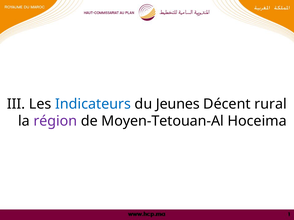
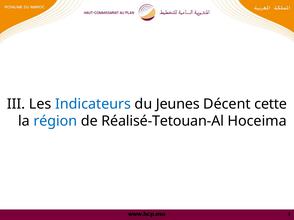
rural: rural -> cette
région colour: purple -> blue
Moyen-Tetouan-Al: Moyen-Tetouan-Al -> Réalisé-Tetouan-Al
